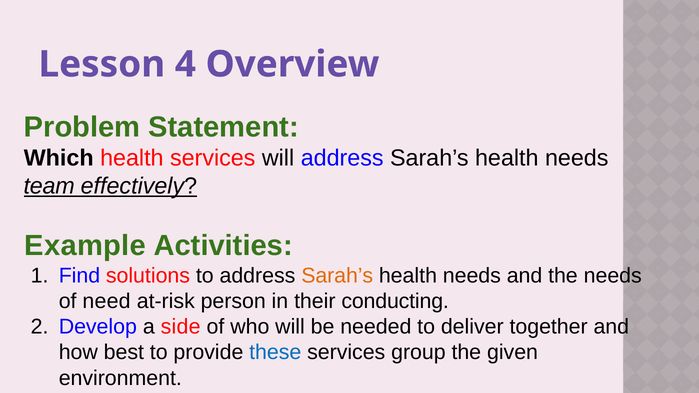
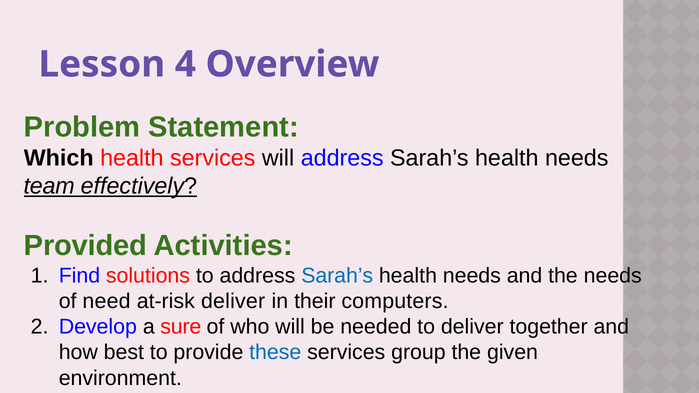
Example: Example -> Provided
Sarah’s at (337, 276) colour: orange -> blue
at-risk person: person -> deliver
conducting: conducting -> computers
side: side -> sure
